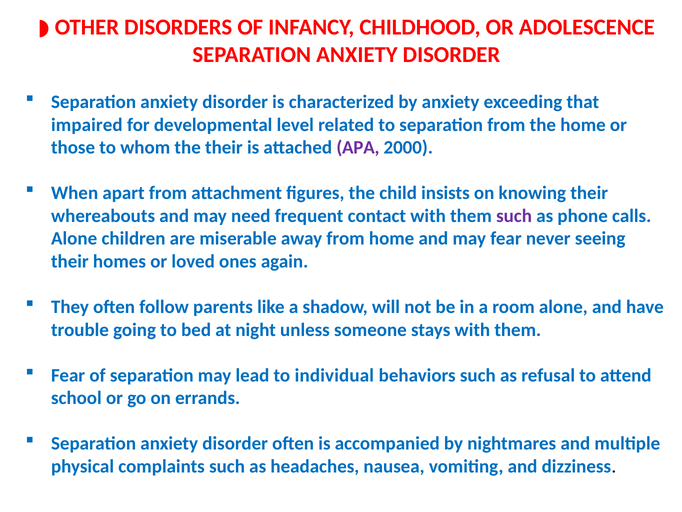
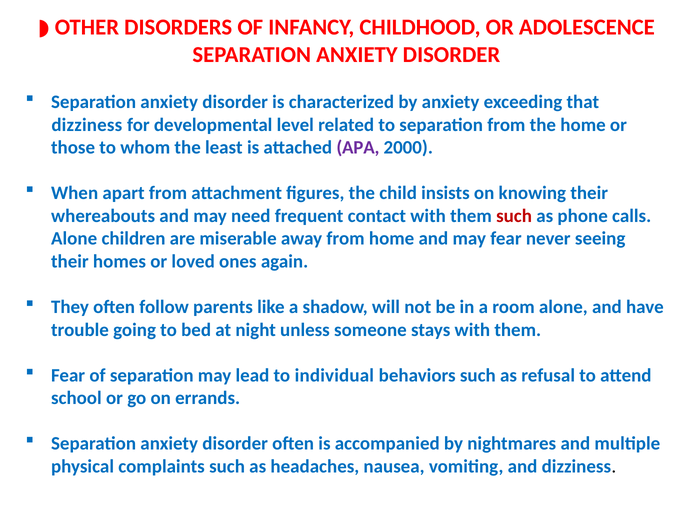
impaired at (87, 125): impaired -> dizziness
the their: their -> least
such at (514, 216) colour: purple -> red
